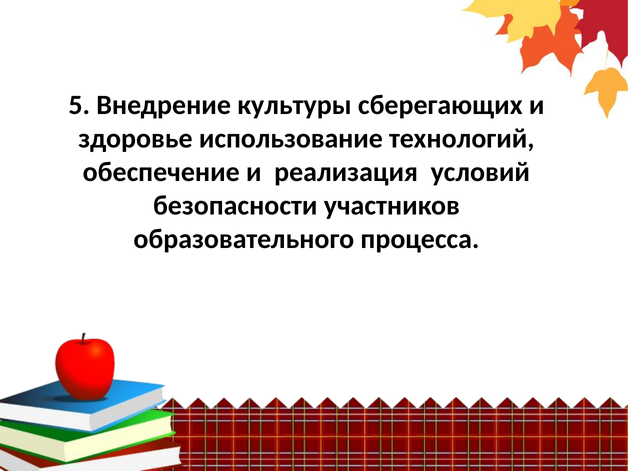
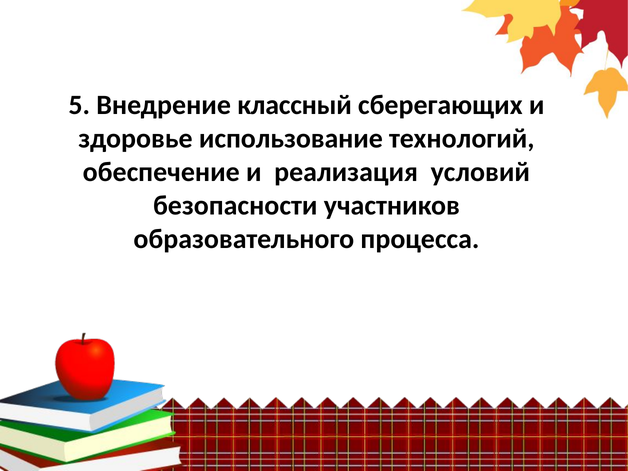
культуры: культуры -> классный
